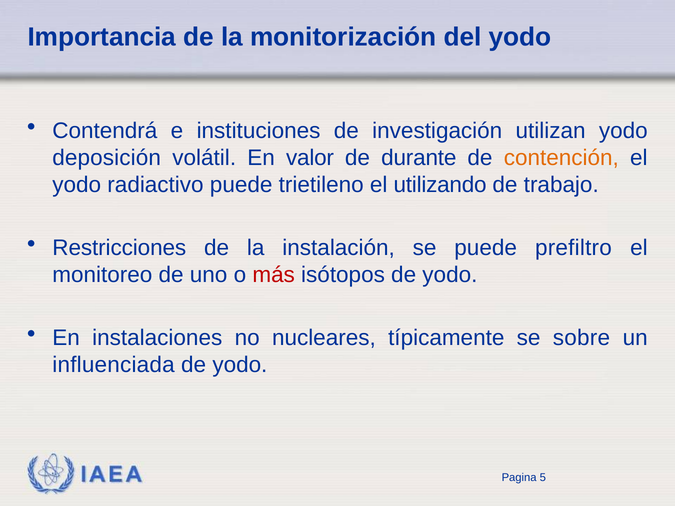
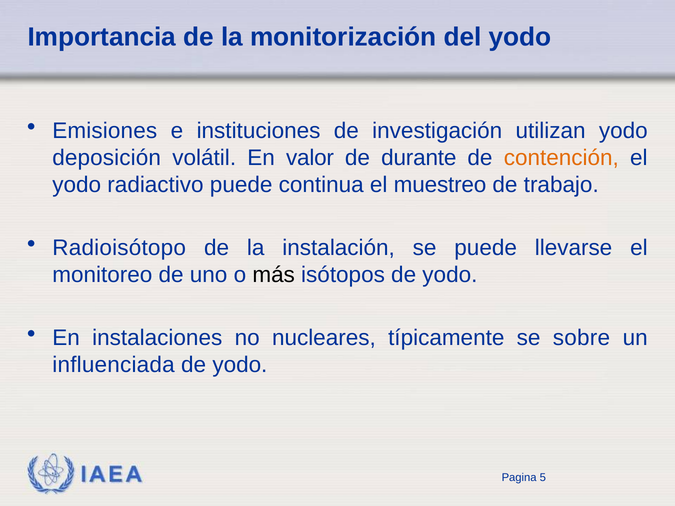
Contendrá: Contendrá -> Emisiones
trietileno: trietileno -> continua
utilizando: utilizando -> muestreo
Restricciones: Restricciones -> Radioisótopo
prefiltro: prefiltro -> llevarse
más colour: red -> black
